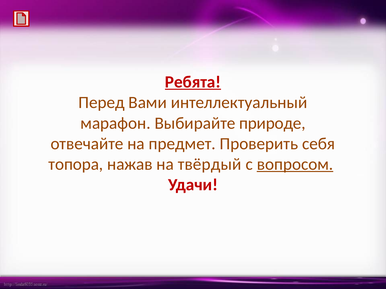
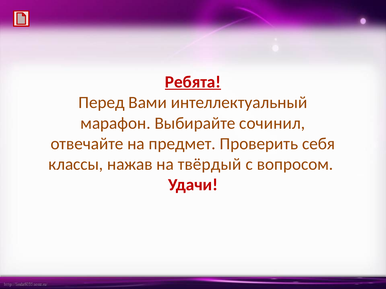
природе: природе -> сочинил
топора: топора -> классы
вопросом underline: present -> none
